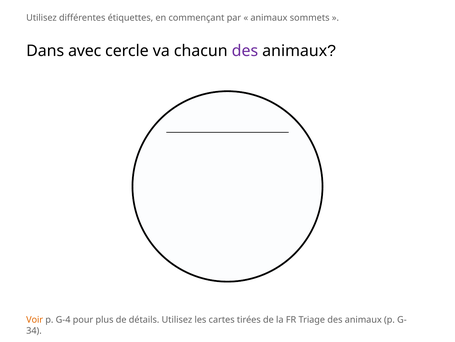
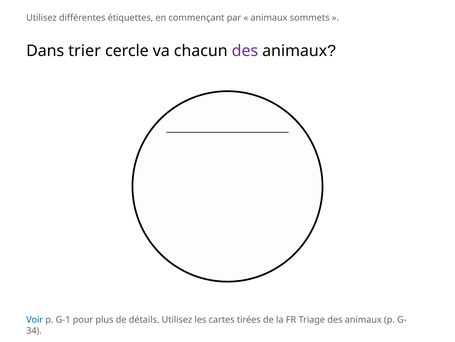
avec: avec -> trier
Voir colour: orange -> blue
G-4: G-4 -> G-1
